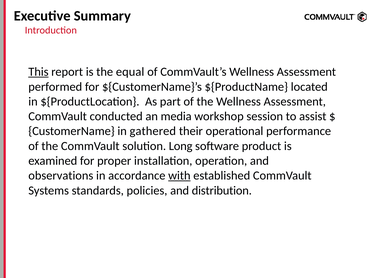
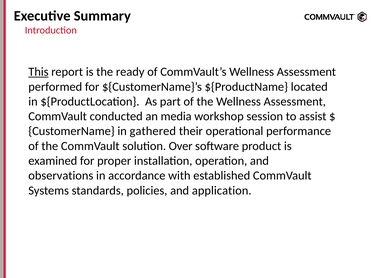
equal: equal -> ready
Long: Long -> Over
with underline: present -> none
distribution: distribution -> application
